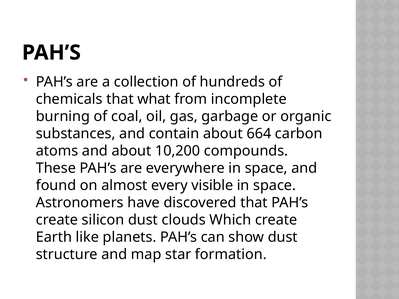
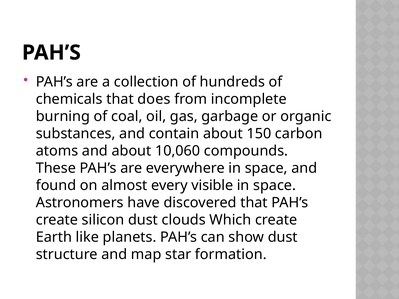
what: what -> does
664: 664 -> 150
10,200: 10,200 -> 10,060
